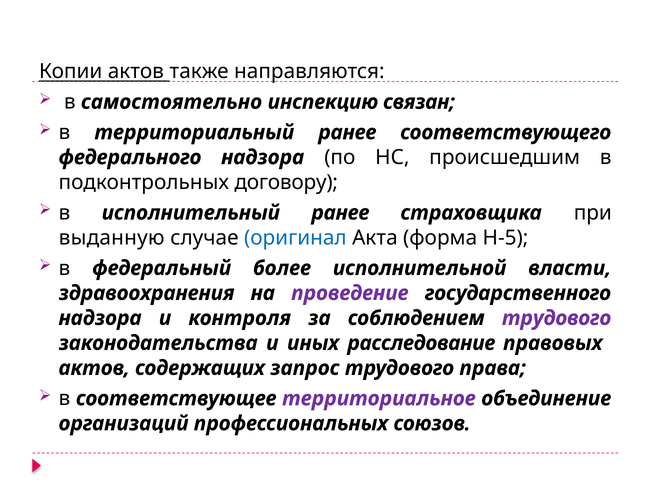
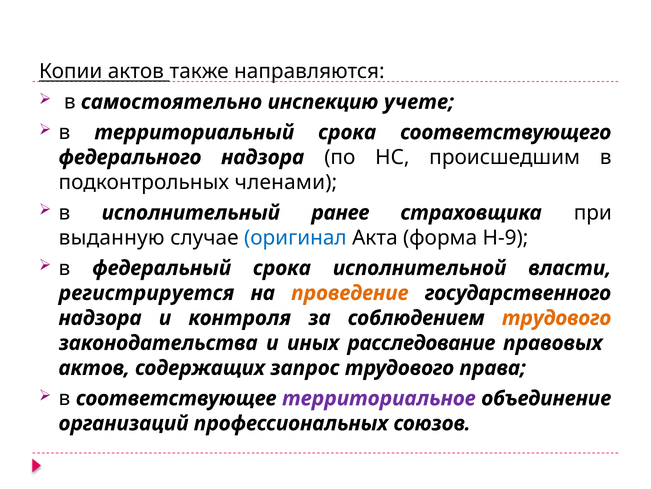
связан: связан -> учете
территориальный ранее: ранее -> срока
договору: договору -> членами
Н-5: Н-5 -> Н-9
федеральный более: более -> срока
здравоохранения: здравоохранения -> регистрируется
проведение colour: purple -> orange
трудового at (557, 318) colour: purple -> orange
